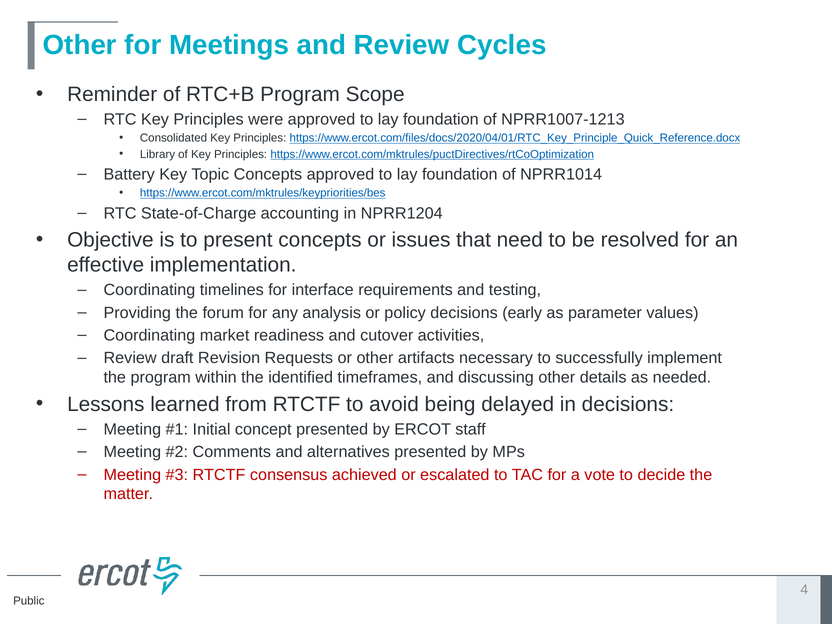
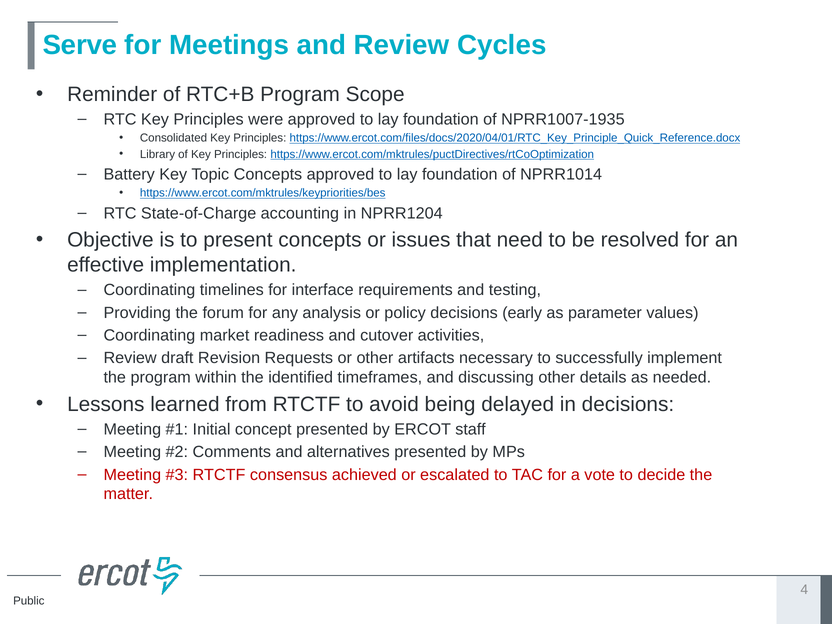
Other at (80, 45): Other -> Serve
NPRR1007-1213: NPRR1007-1213 -> NPRR1007-1935
